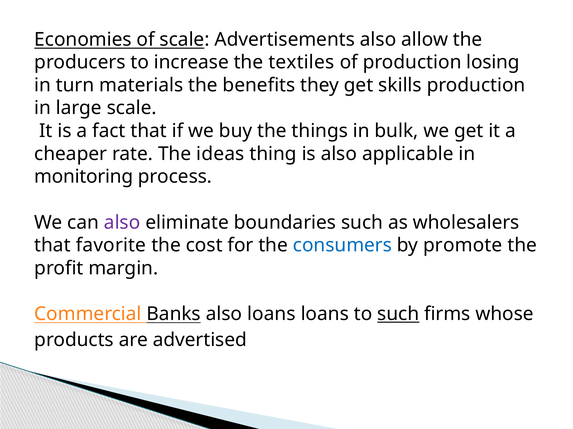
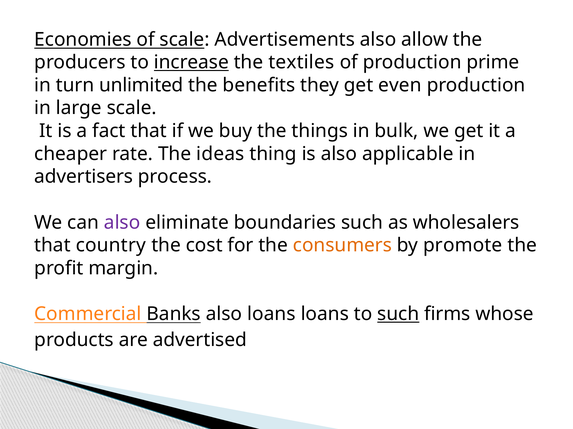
increase underline: none -> present
losing: losing -> prime
materials: materials -> unlimited
skills: skills -> even
monitoring: monitoring -> advertisers
favorite: favorite -> country
consumers colour: blue -> orange
